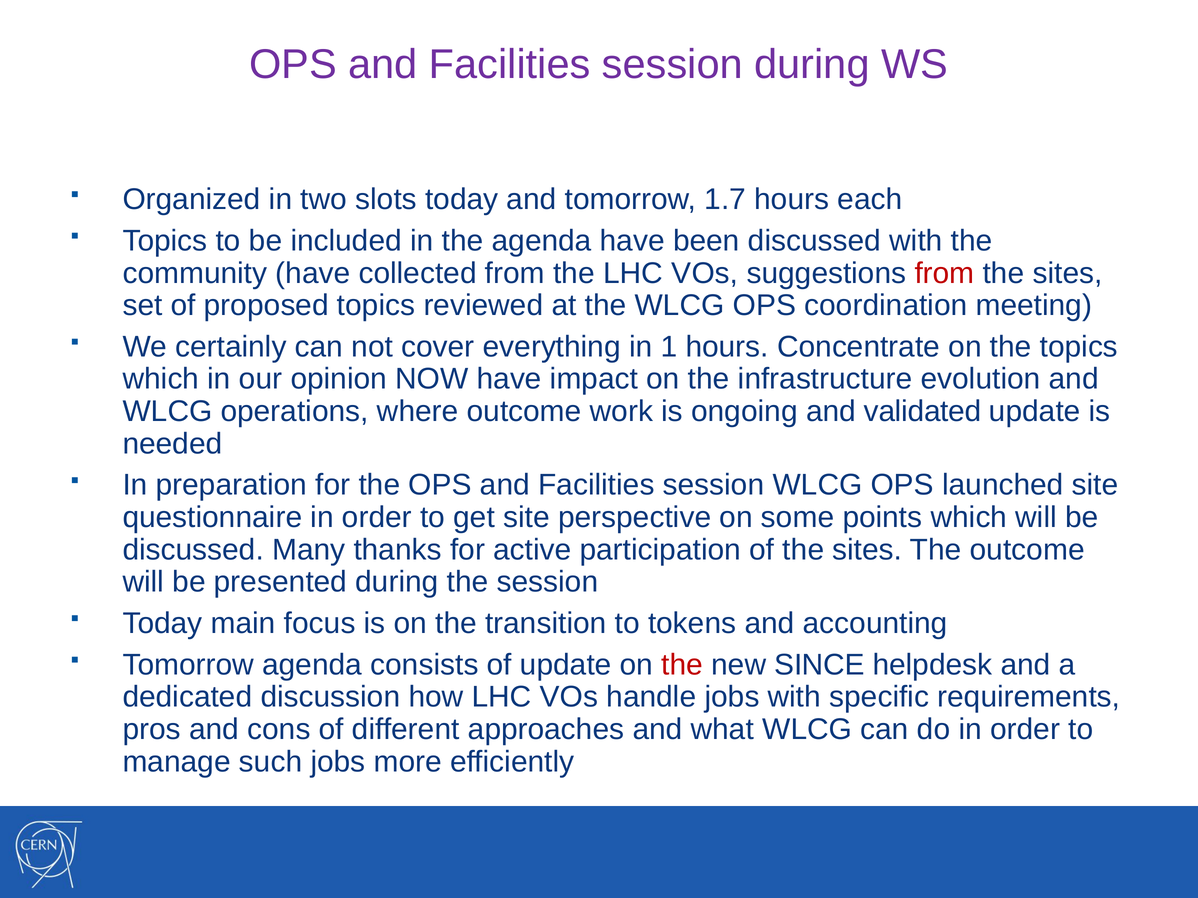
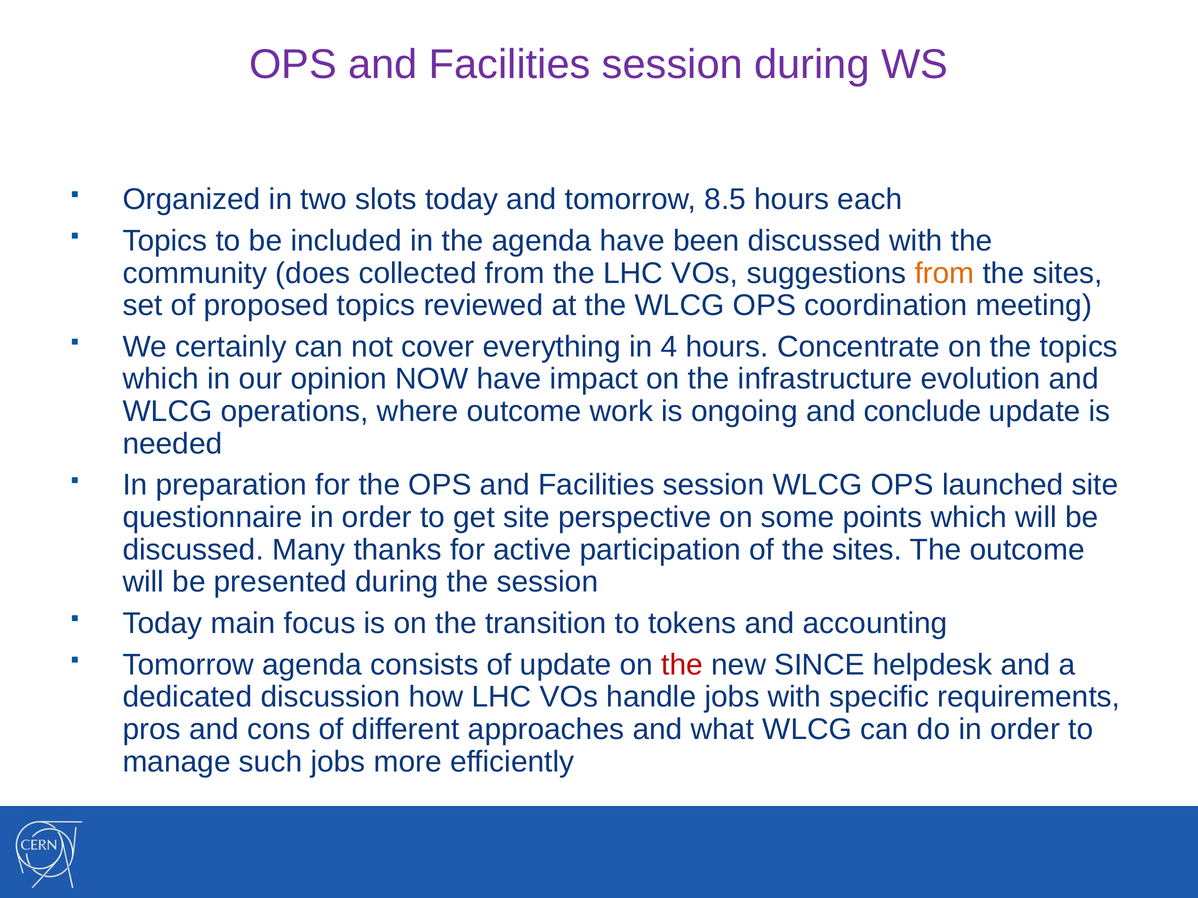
1.7: 1.7 -> 8.5
community have: have -> does
from at (945, 273) colour: red -> orange
1: 1 -> 4
validated: validated -> conclude
